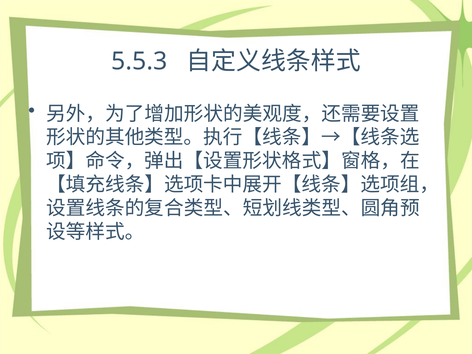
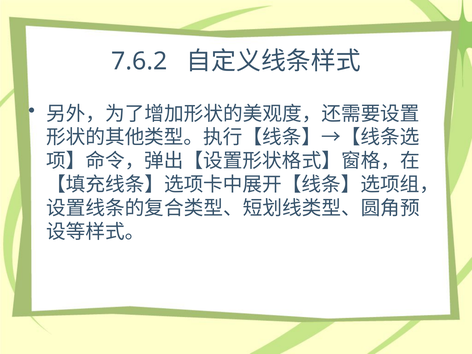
5.5.3: 5.5.3 -> 7.6.2
